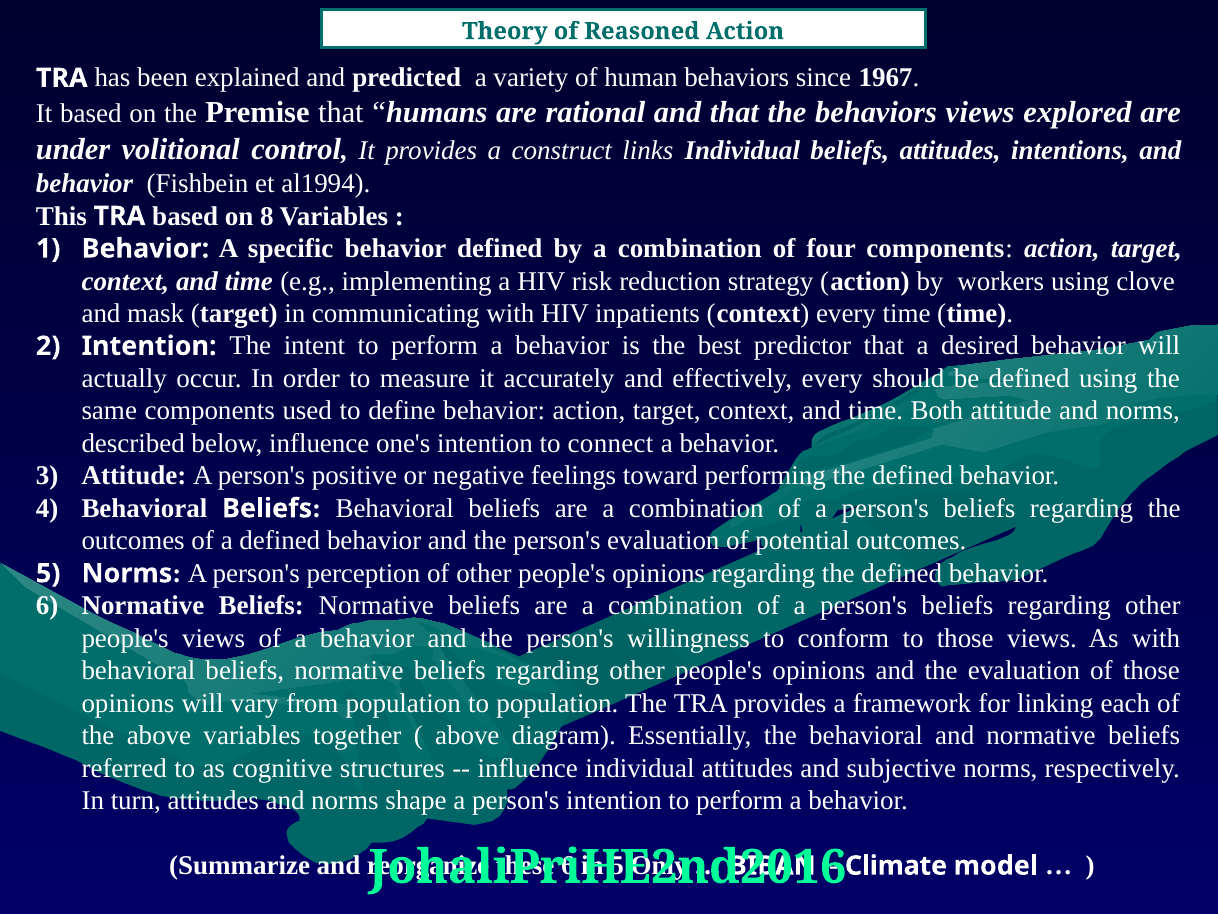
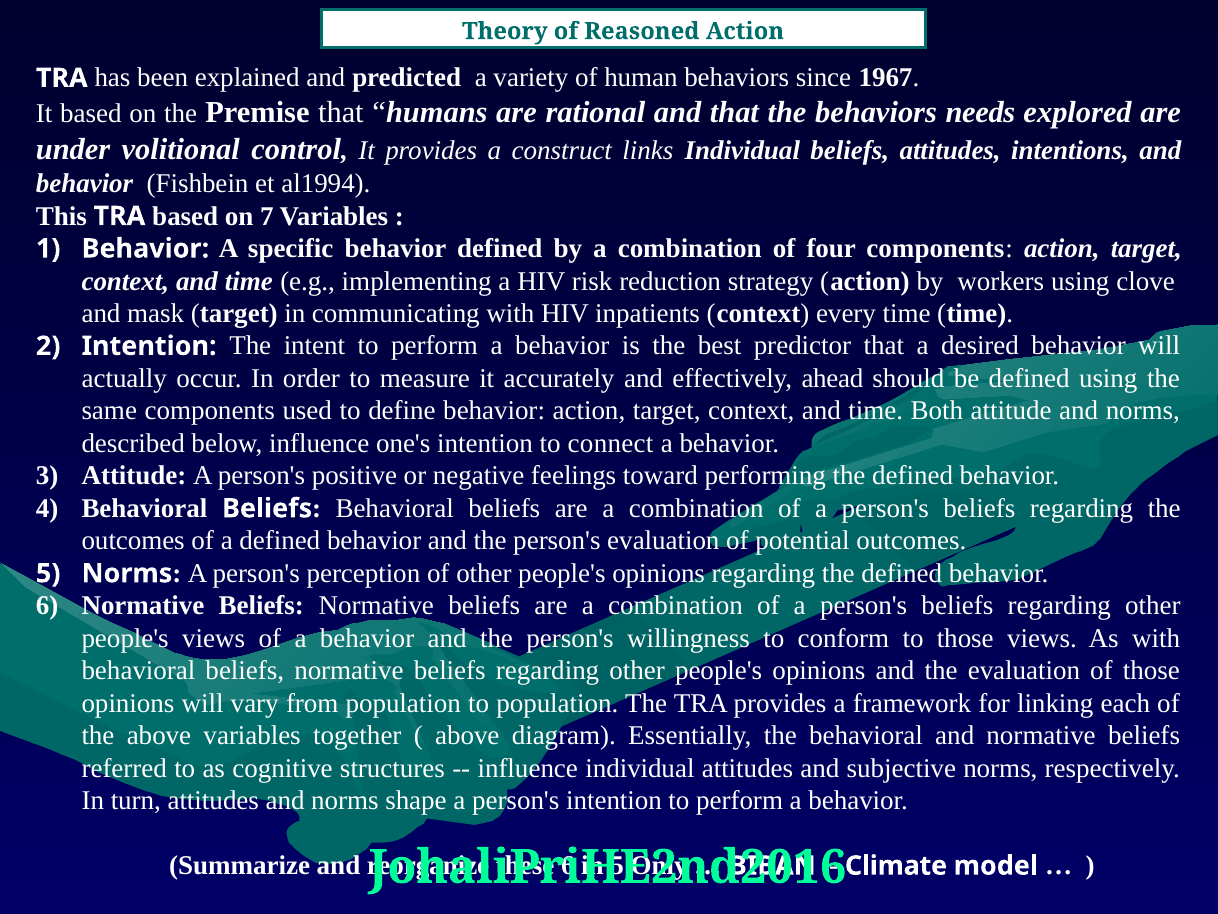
behaviors views: views -> needs
8: 8 -> 7
effectively every: every -> ahead
